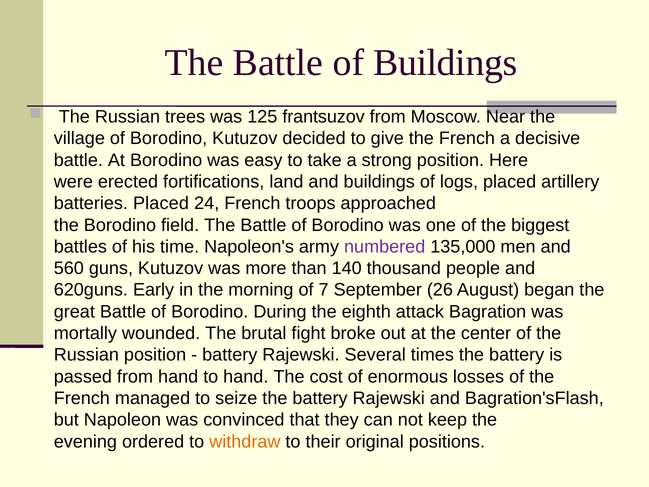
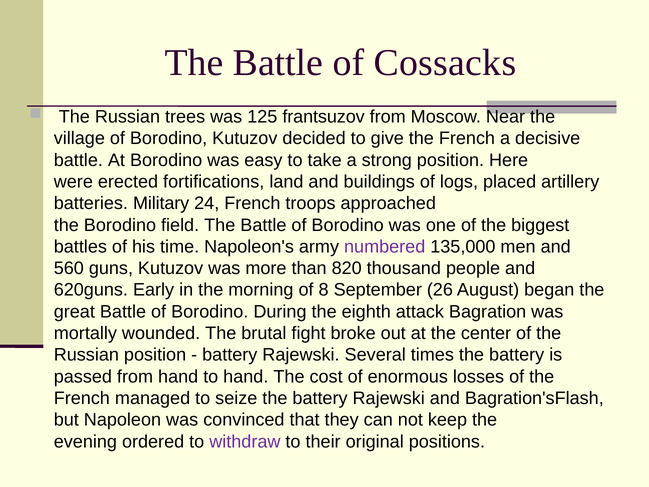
of Buildings: Buildings -> Cossacks
batteries Placed: Placed -> Military
140: 140 -> 820
7: 7 -> 8
withdraw colour: orange -> purple
